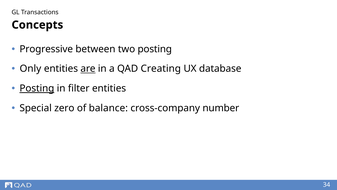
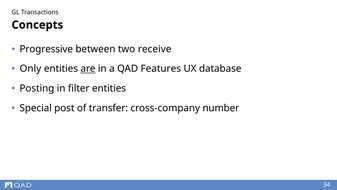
two posting: posting -> receive
Creating: Creating -> Features
Posting at (37, 88) underline: present -> none
zero: zero -> post
balance: balance -> transfer
